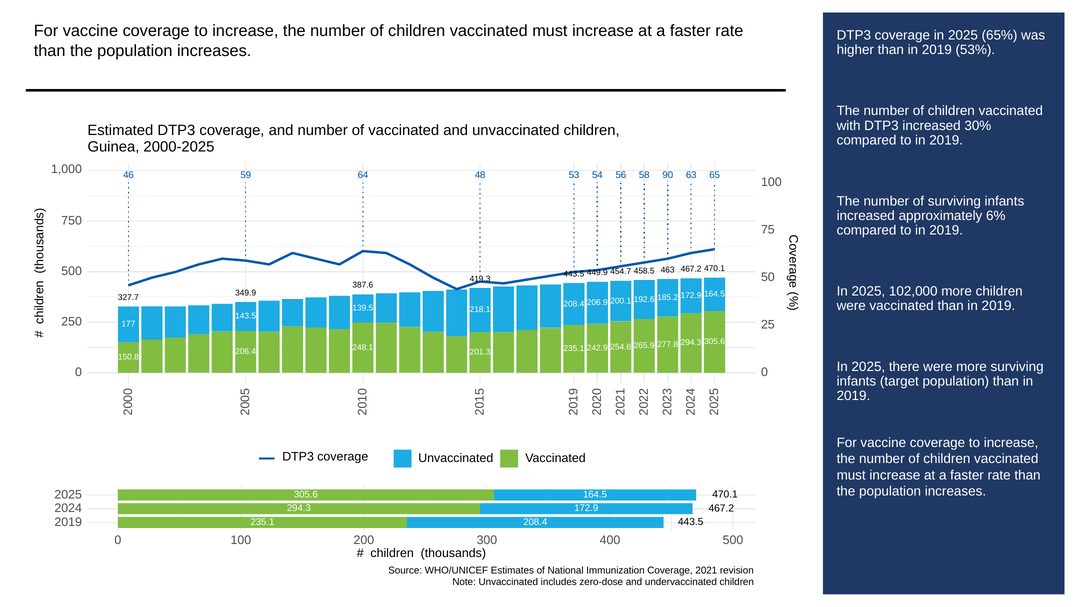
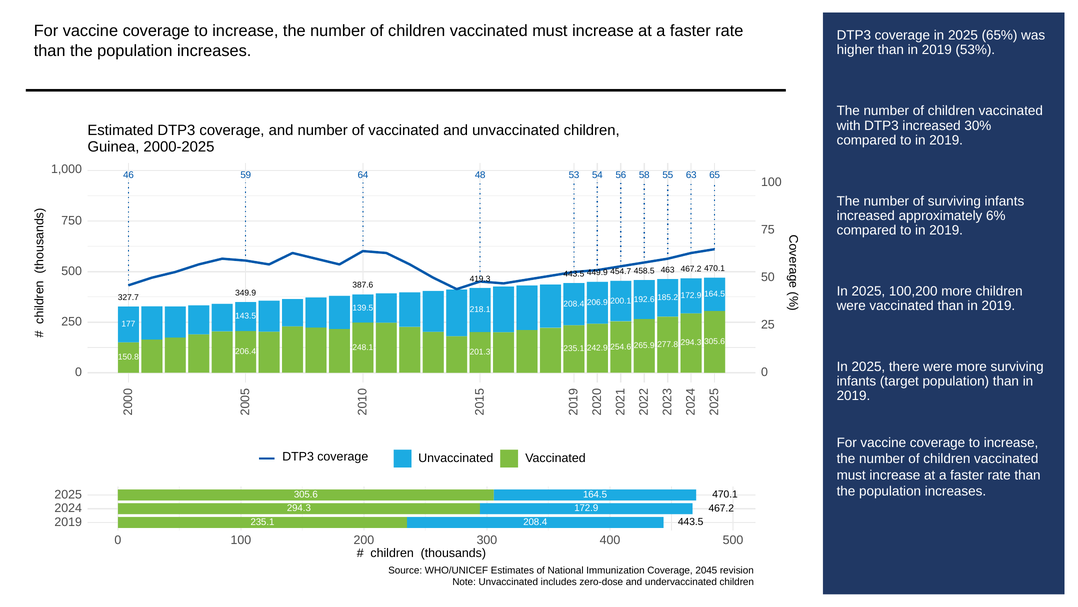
90: 90 -> 55
102,000: 102,000 -> 100,200
2021: 2021 -> 2045
